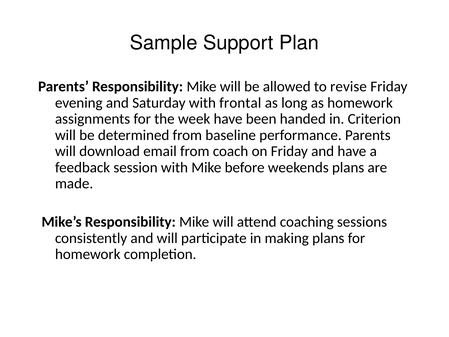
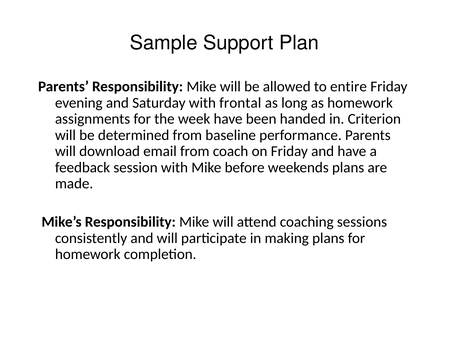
revise: revise -> entire
